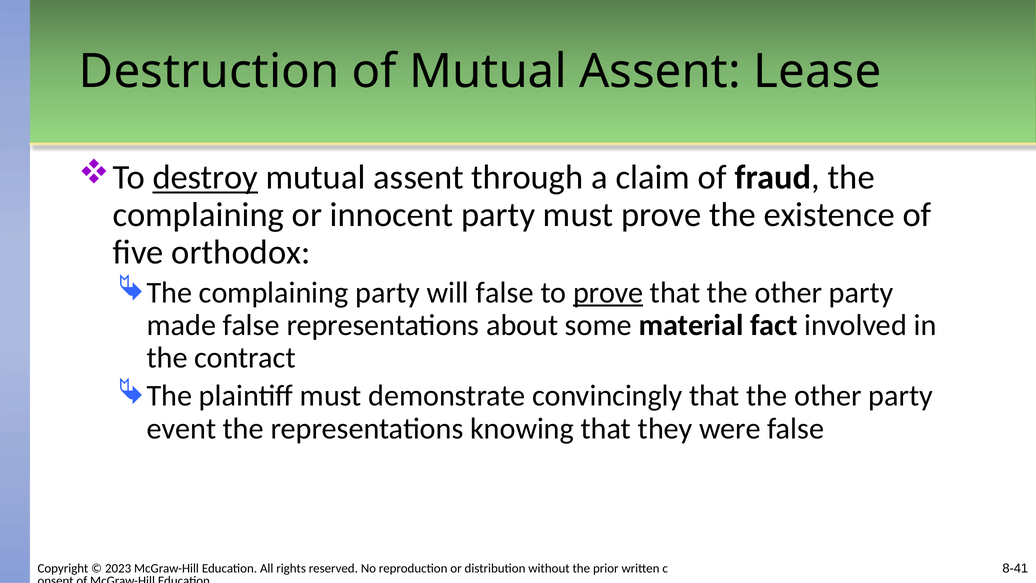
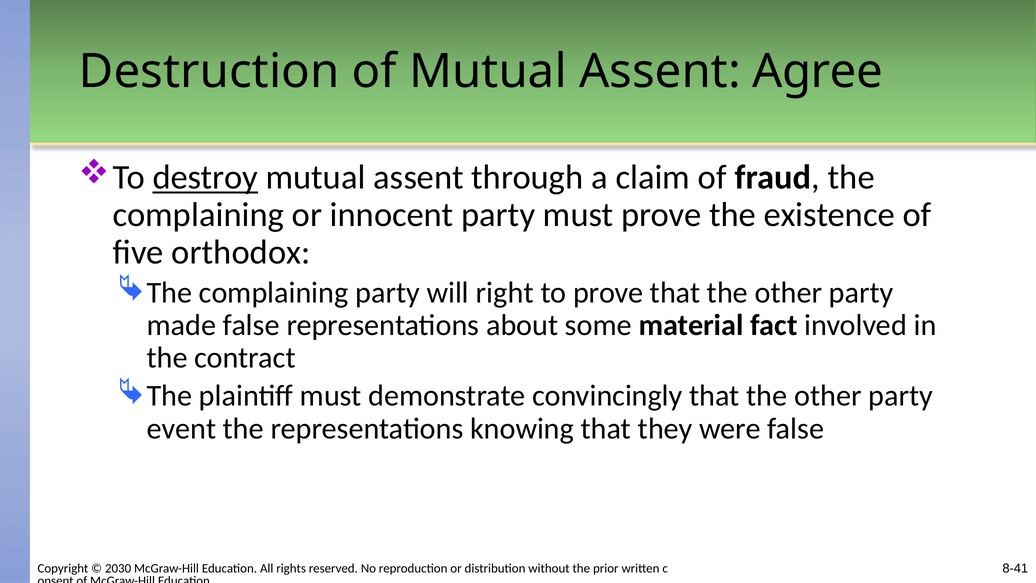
Lease: Lease -> Agree
will false: false -> right
prove at (608, 293) underline: present -> none
2023: 2023 -> 2030
